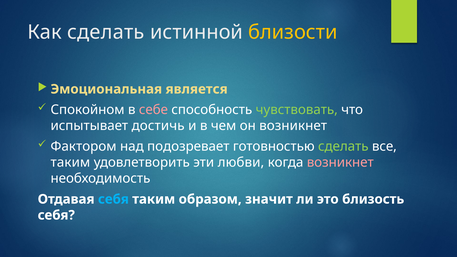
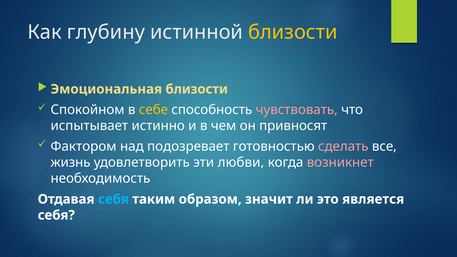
Как сделать: сделать -> глубину
Эмоциональная является: является -> близости
себе colour: pink -> yellow
чувствовать colour: light green -> pink
достичь: достичь -> истинно
он возникнет: возникнет -> привносят
сделать at (343, 147) colour: light green -> pink
таким at (70, 163): таким -> жизнь
близость: близость -> является
